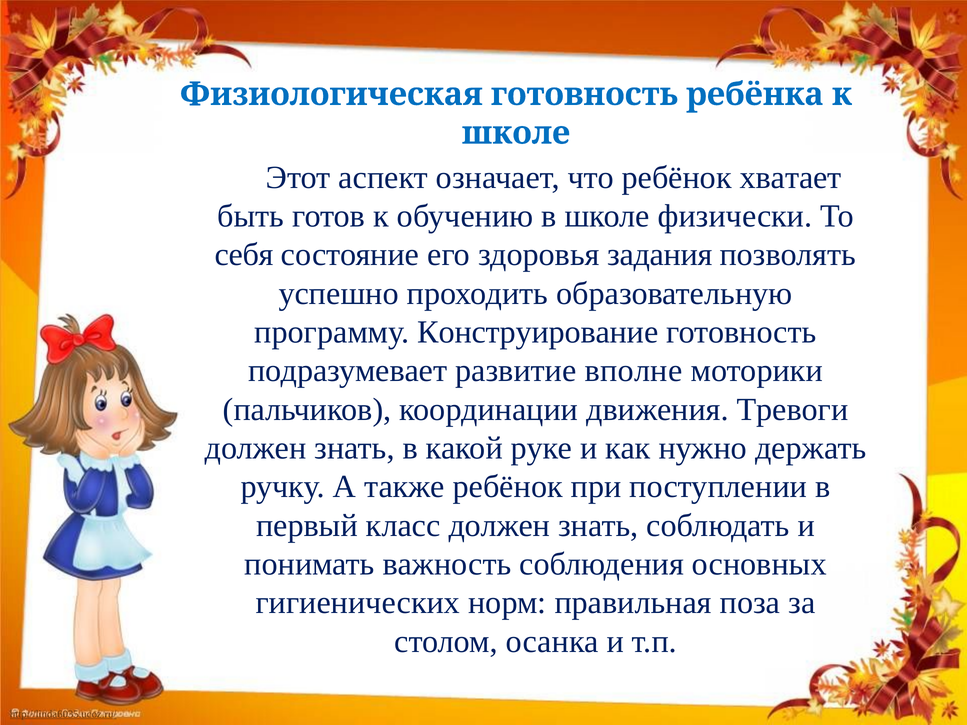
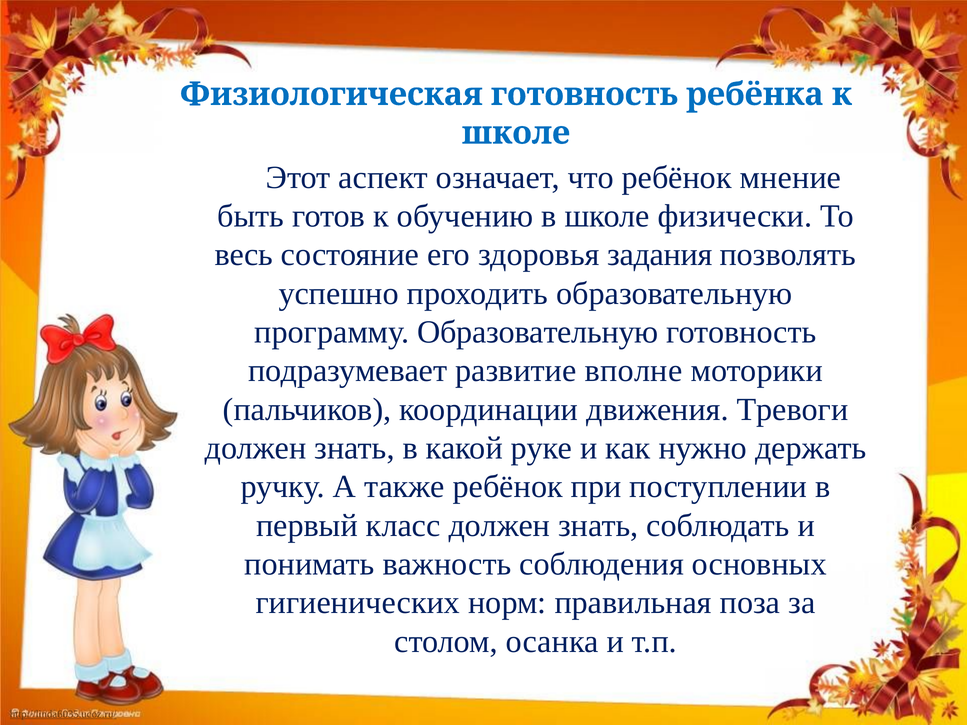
хватает: хватает -> мнение
себя: себя -> весь
программу Конструирование: Конструирование -> Образовательную
